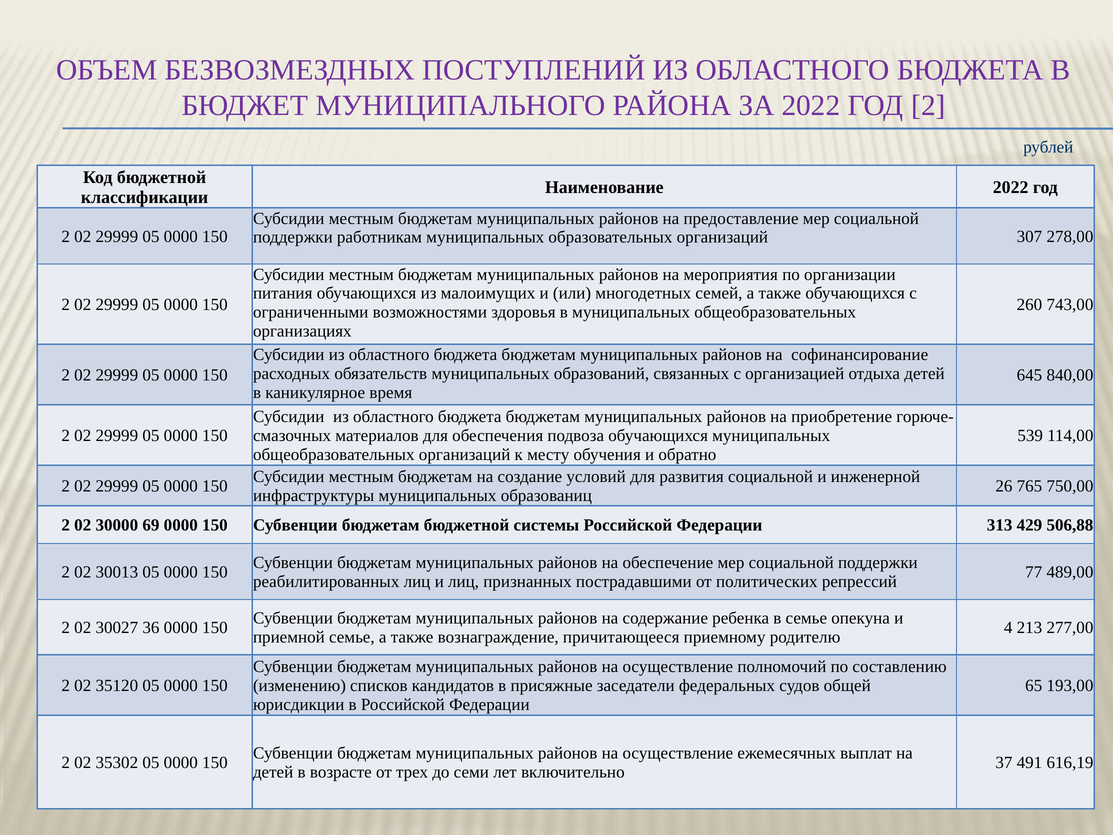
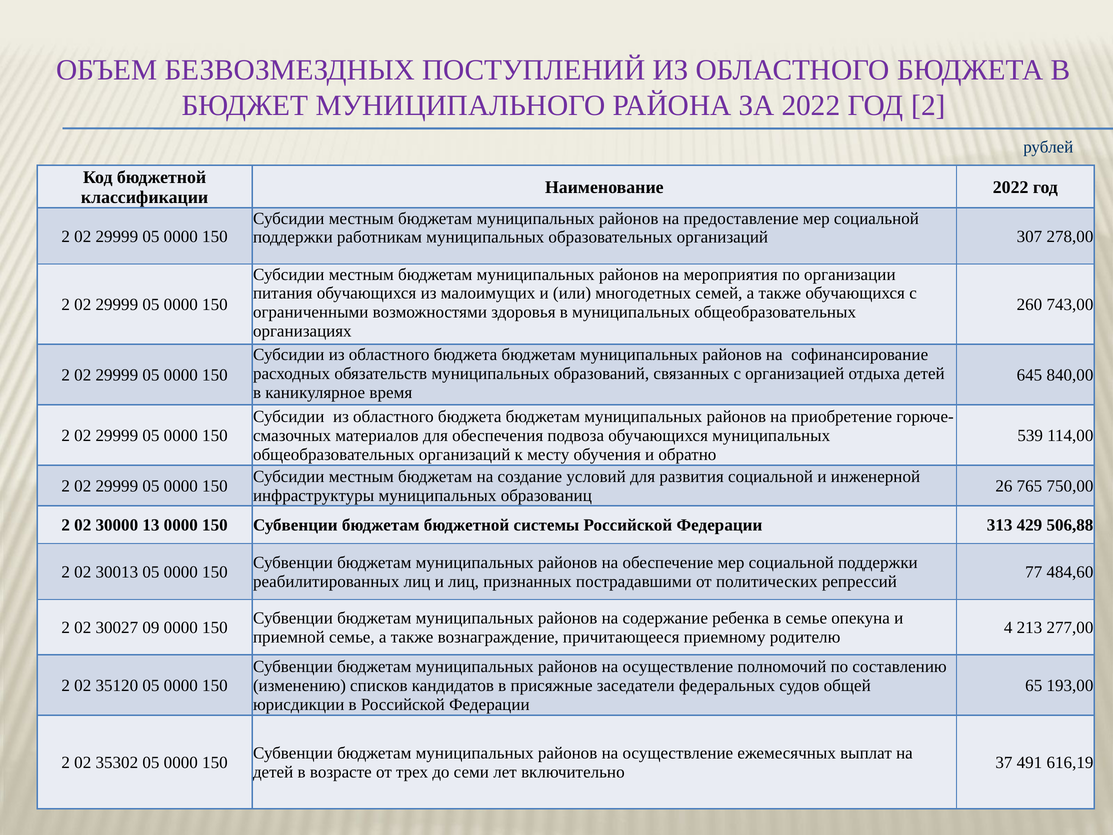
69: 69 -> 13
489,00: 489,00 -> 484,60
36: 36 -> 09
